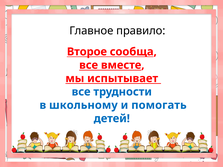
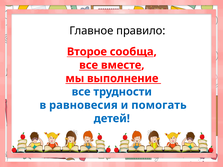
испытывает: испытывает -> выполнение
школьному: школьному -> равновесия
